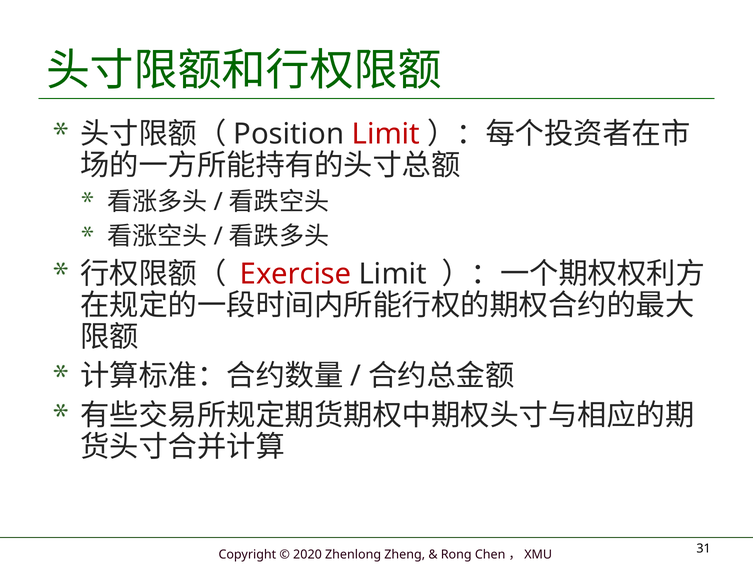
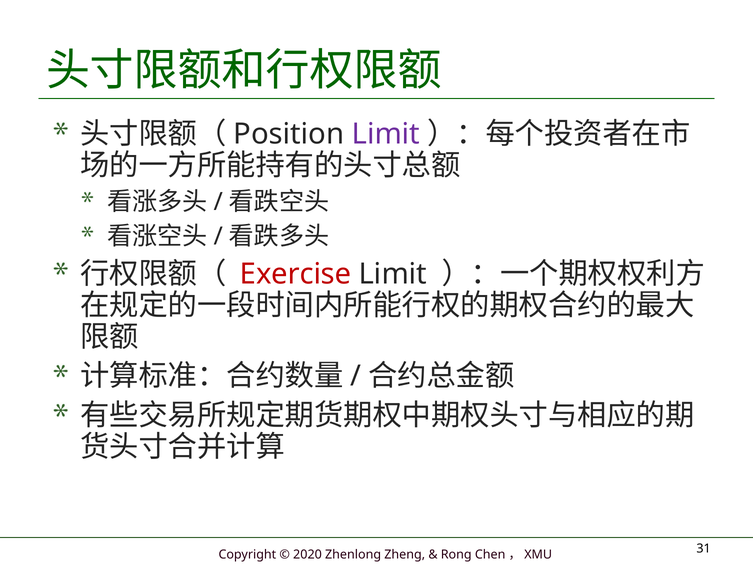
Limit at (386, 134) colour: red -> purple
